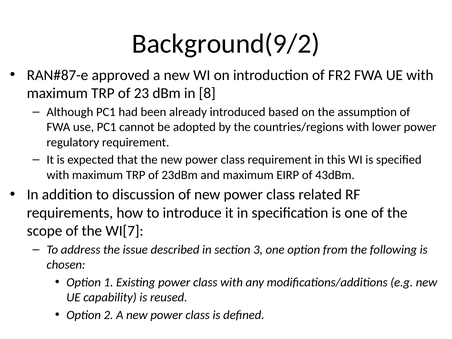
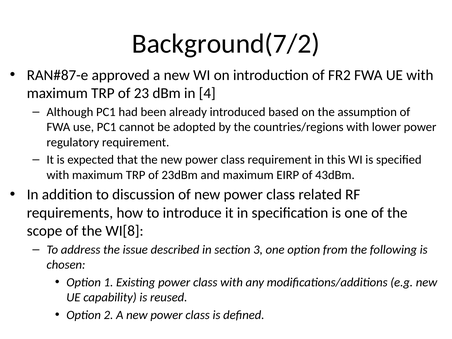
Background(9/2: Background(9/2 -> Background(7/2
8: 8 -> 4
WI[7: WI[7 -> WI[8
